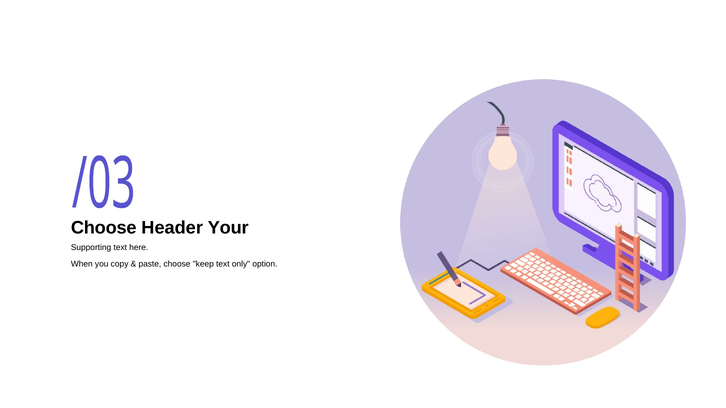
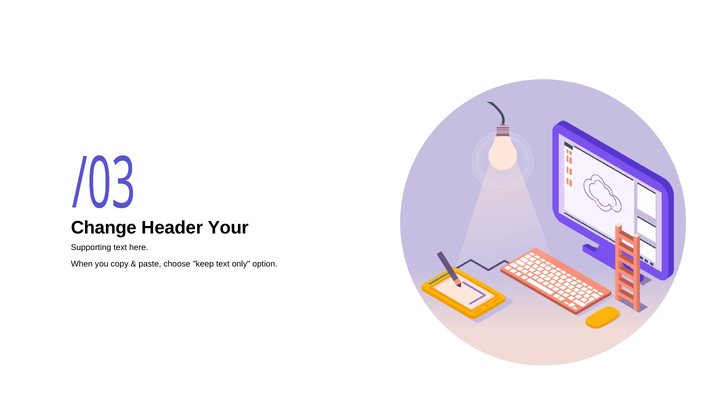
Choose at (104, 228): Choose -> Change
